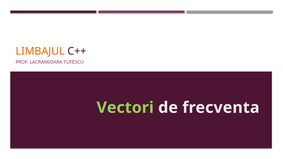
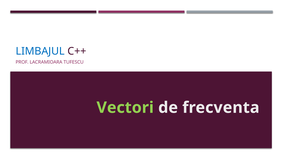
LIMBAJUL colour: orange -> blue
